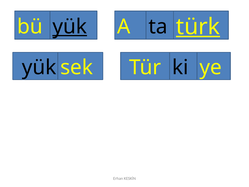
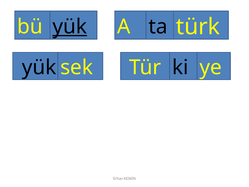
türk underline: present -> none
